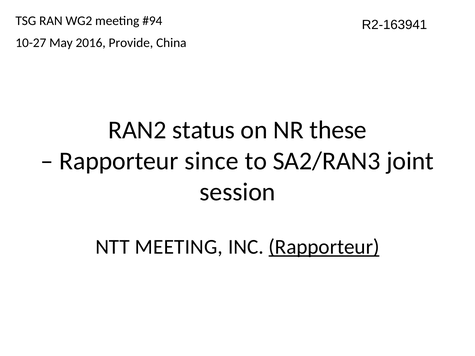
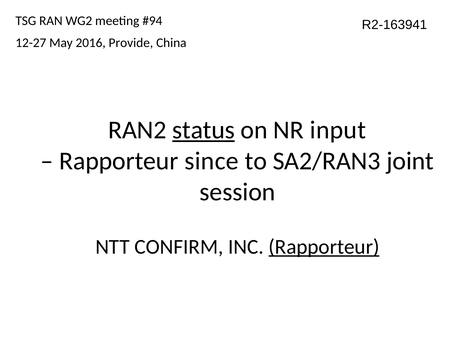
10-27: 10-27 -> 12-27
status underline: none -> present
these: these -> input
NTT MEETING: MEETING -> CONFIRM
